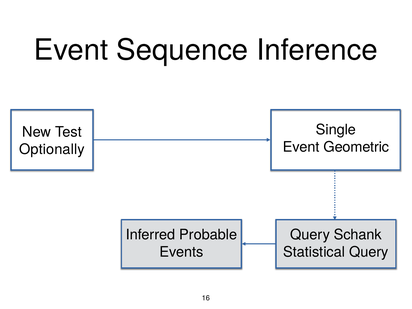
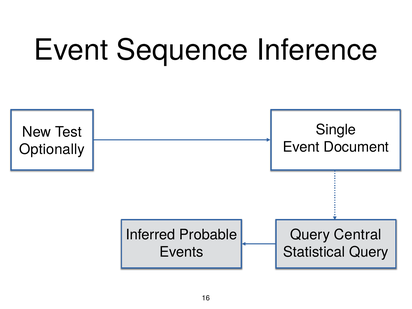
Geometric: Geometric -> Document
Schank: Schank -> Central
